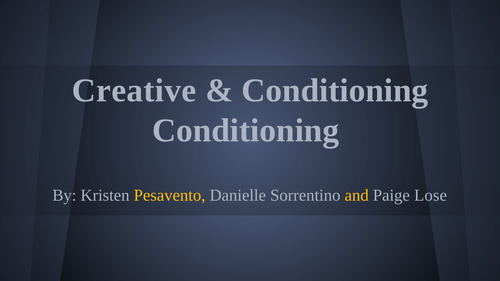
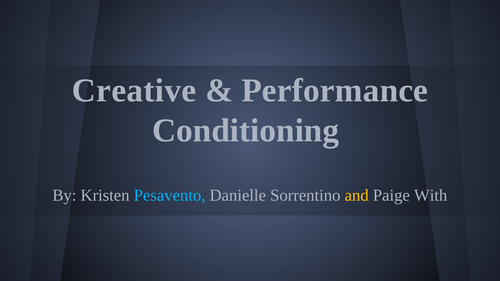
Conditioning at (335, 91): Conditioning -> Performance
Pesavento colour: yellow -> light blue
Lose: Lose -> With
